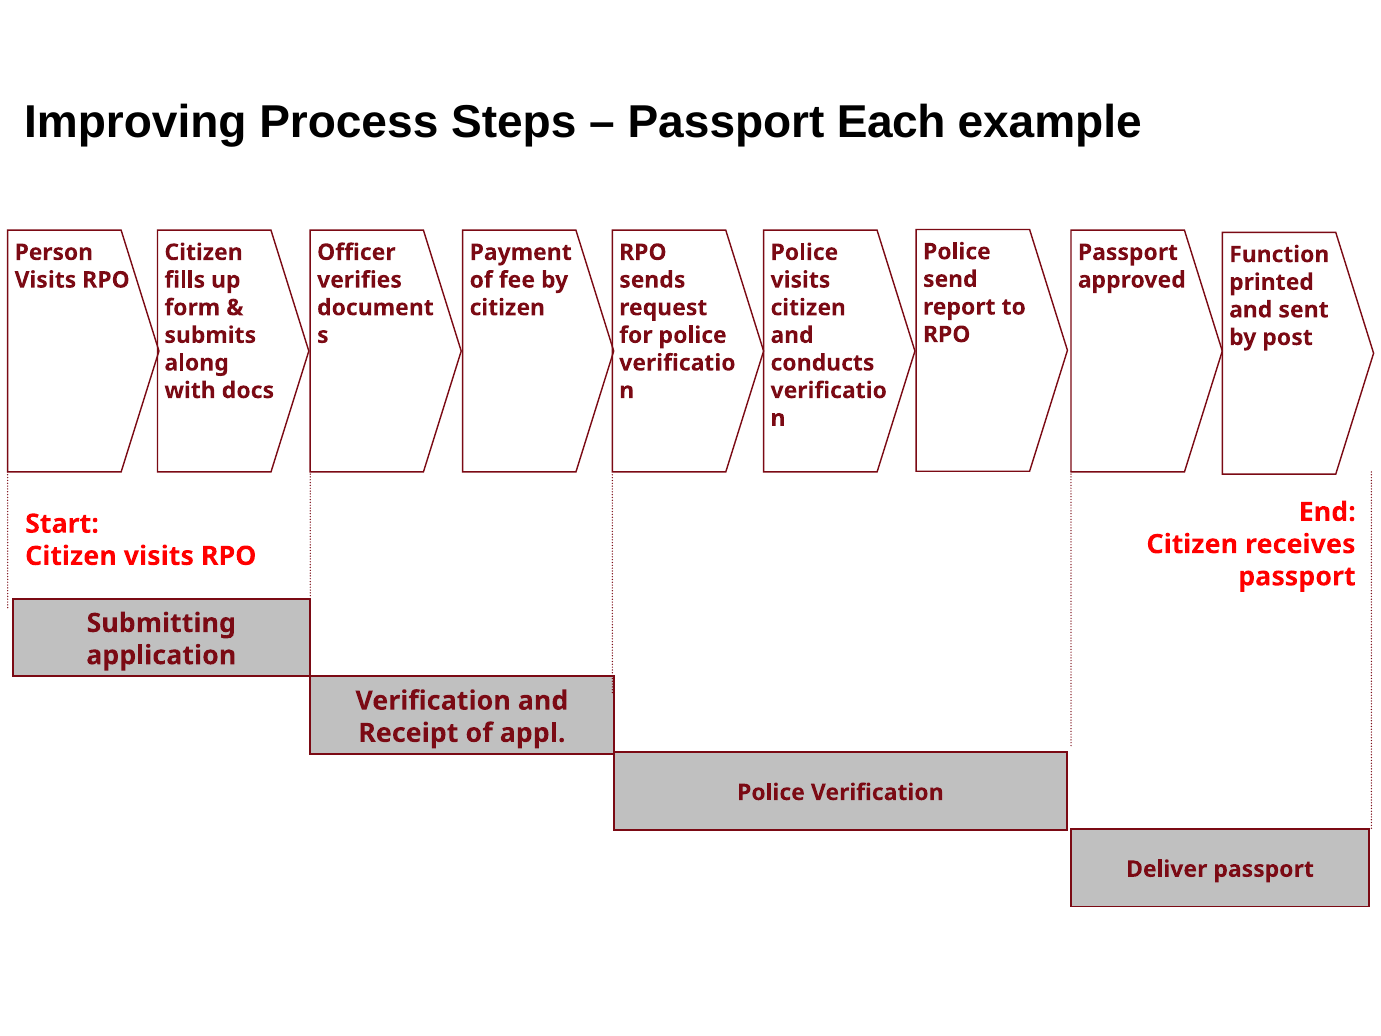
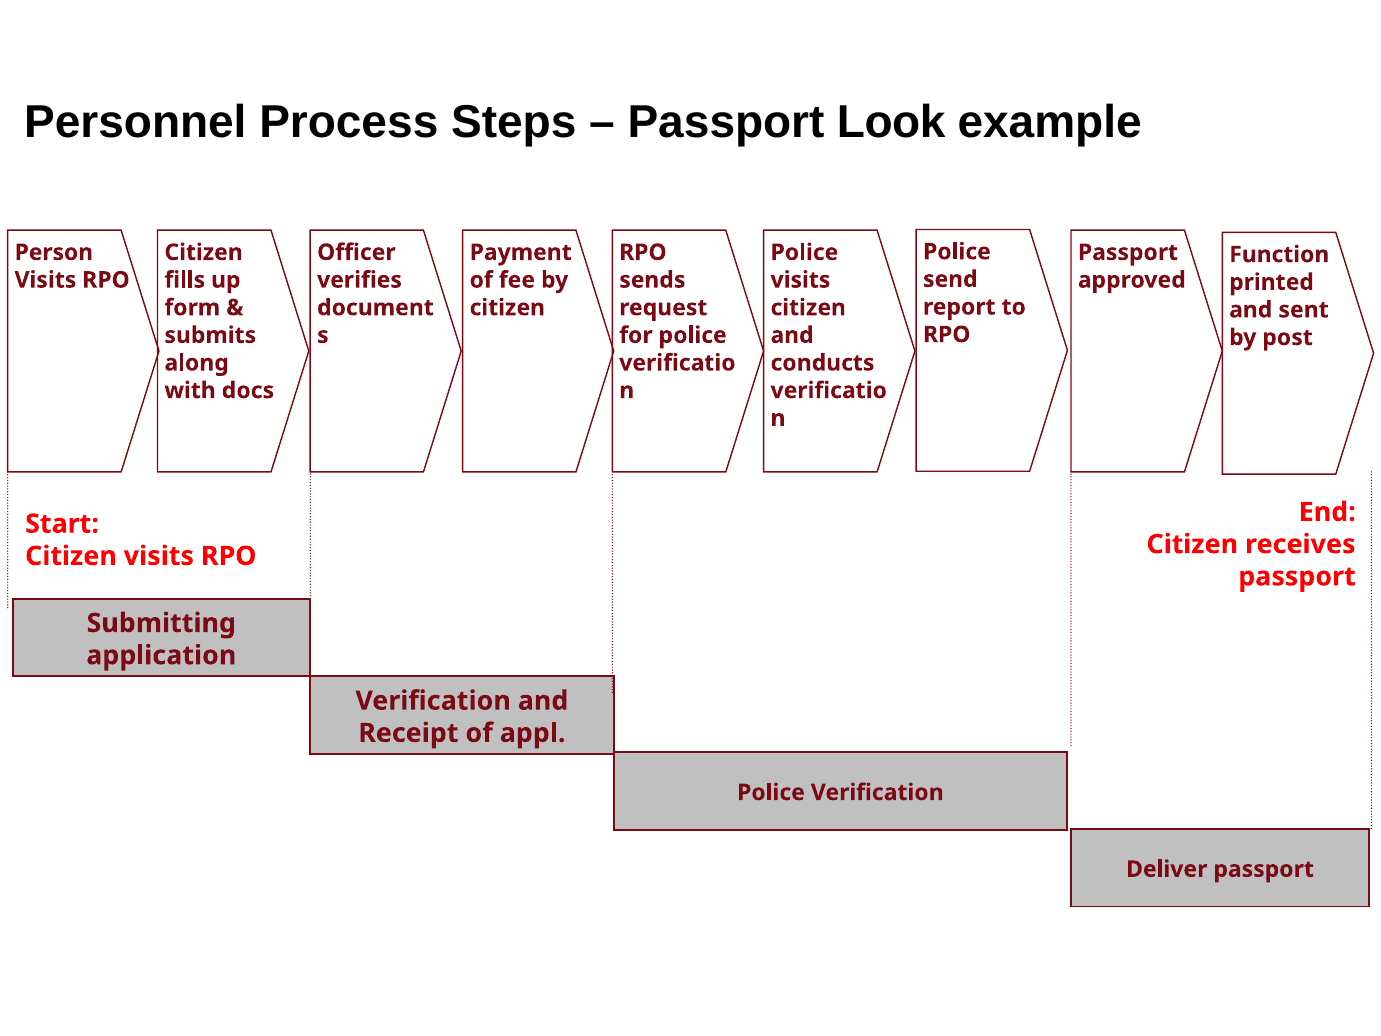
Improving: Improving -> Personnel
Each: Each -> Look
